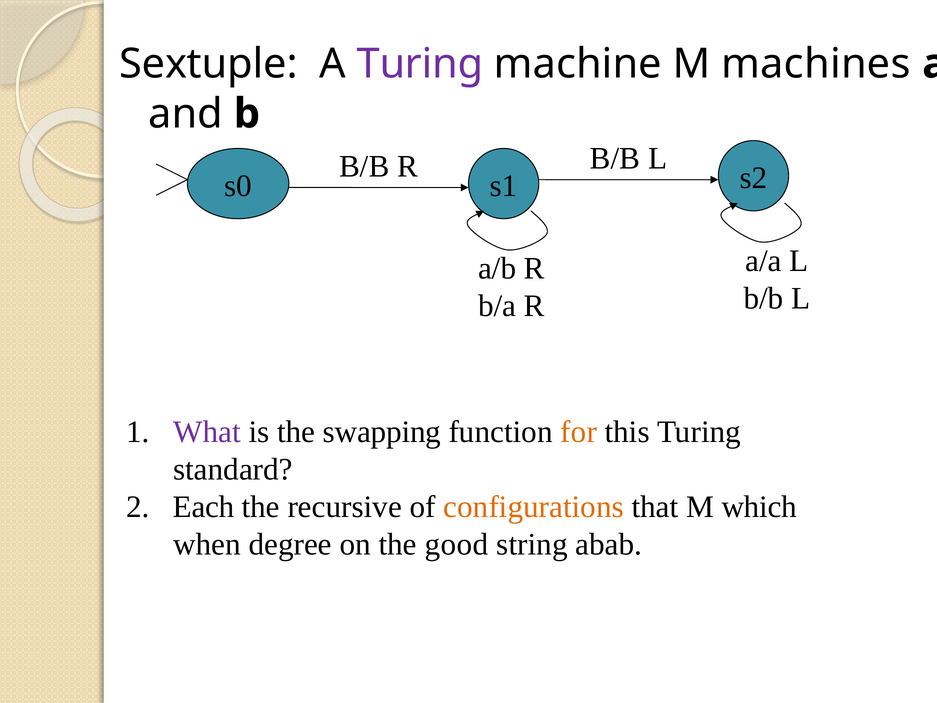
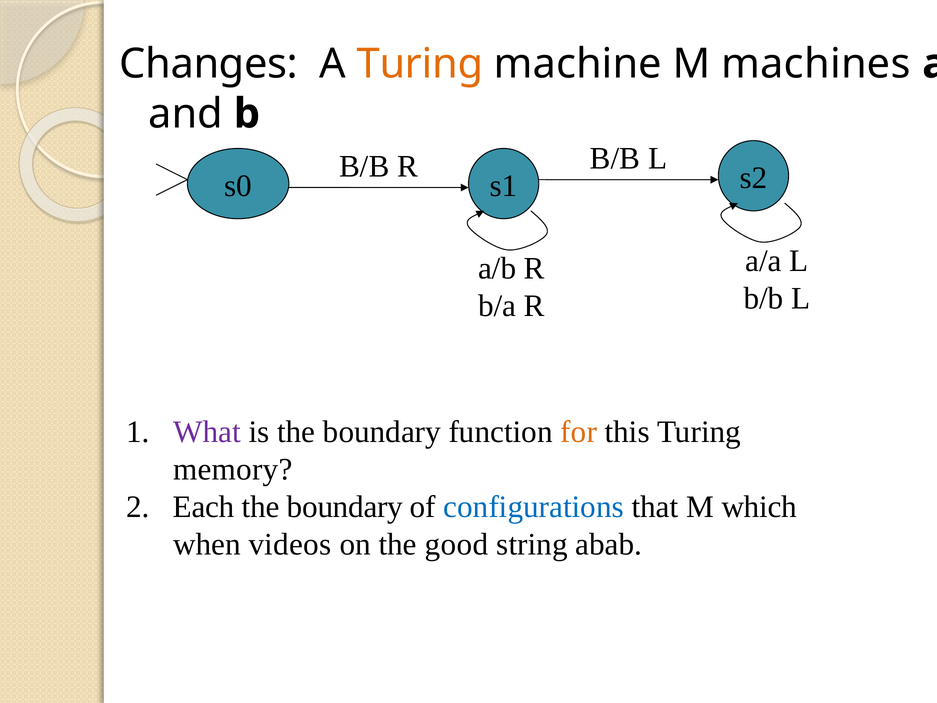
Sextuple: Sextuple -> Changes
Turing at (420, 64) colour: purple -> orange
is the swapping: swapping -> boundary
standard: standard -> memory
recursive at (345, 507): recursive -> boundary
configurations colour: orange -> blue
degree: degree -> videos
